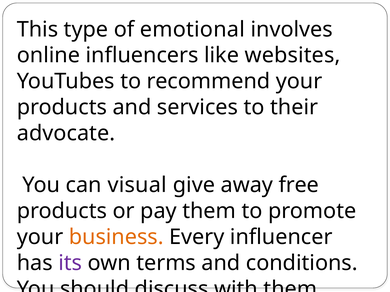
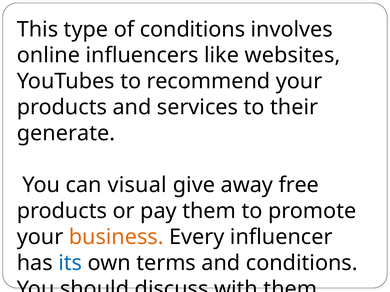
of emotional: emotional -> conditions
advocate: advocate -> generate
its colour: purple -> blue
